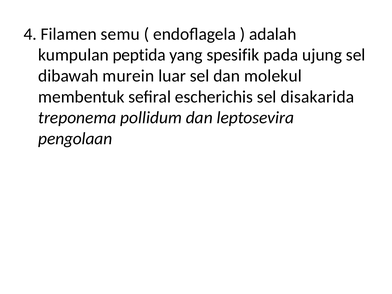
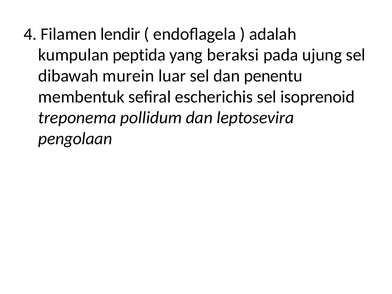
semu: semu -> lendir
spesifik: spesifik -> beraksi
molekul: molekul -> penentu
disakarida: disakarida -> isoprenoid
